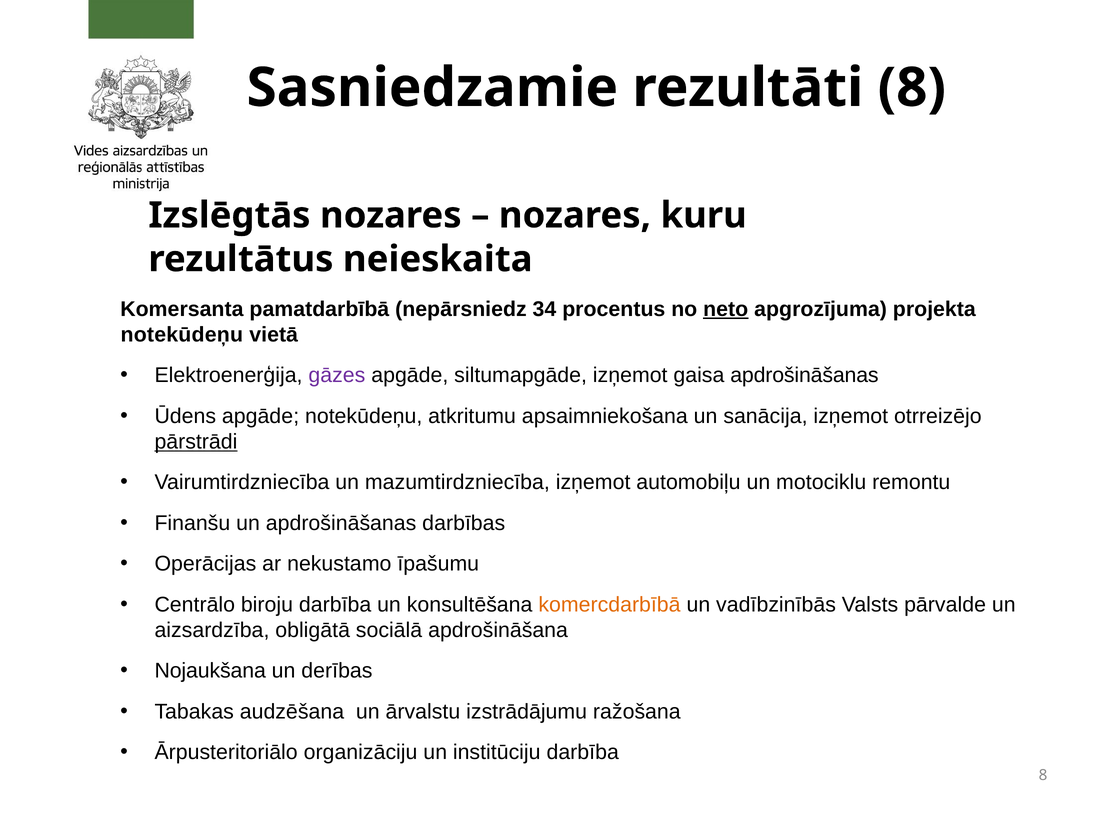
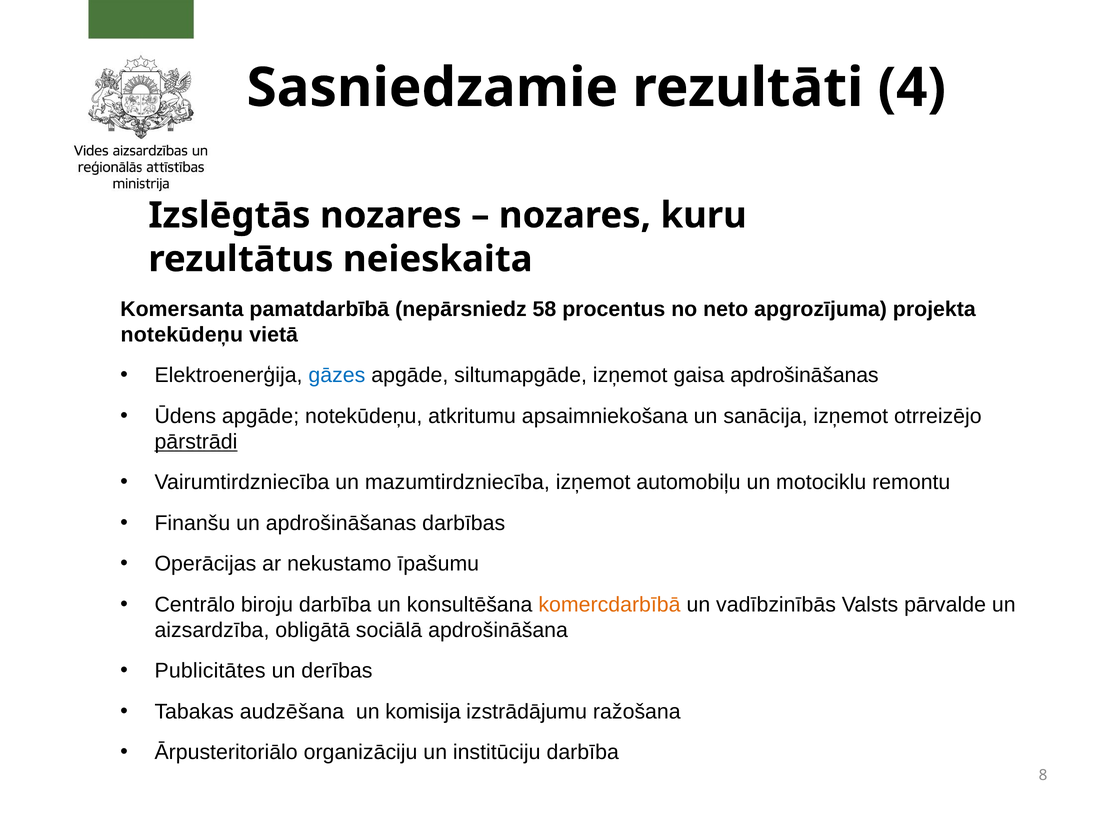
rezultāti 8: 8 -> 4
34: 34 -> 58
neto underline: present -> none
gāzes colour: purple -> blue
Nojaukšana: Nojaukšana -> Publicitātes
ārvalstu: ārvalstu -> komisija
